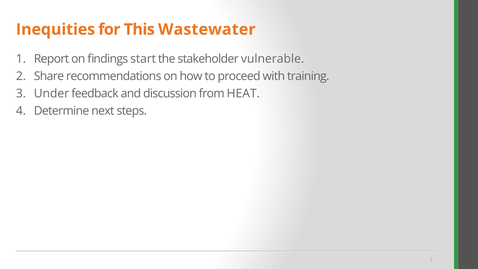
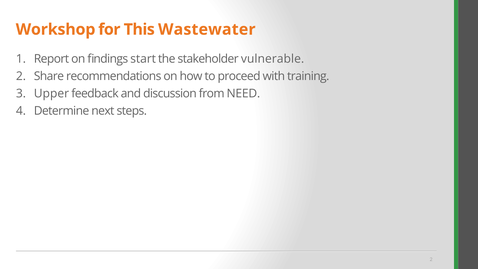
Inequities: Inequities -> Workshop
Under: Under -> Upper
HEAT: HEAT -> NEED
